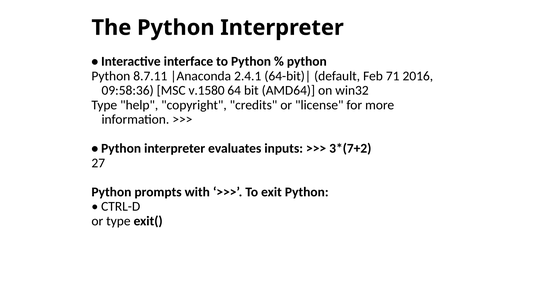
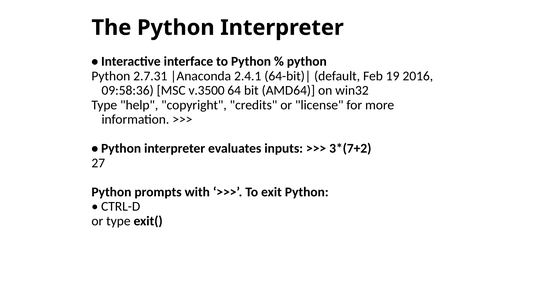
8.7.11: 8.7.11 -> 2.7.31
71: 71 -> 19
v.1580: v.1580 -> v.3500
